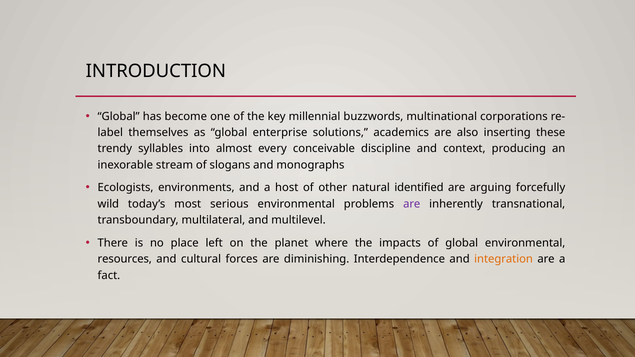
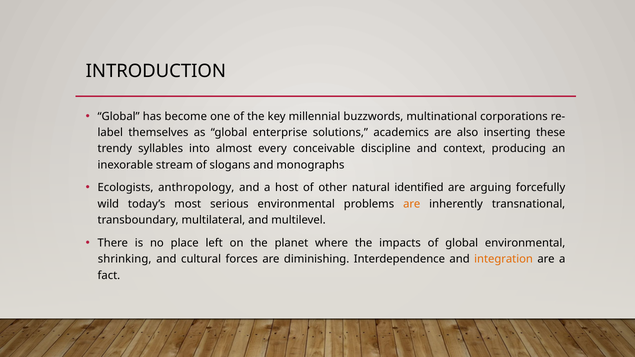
environments: environments -> anthropology
are at (412, 204) colour: purple -> orange
resources: resources -> shrinking
